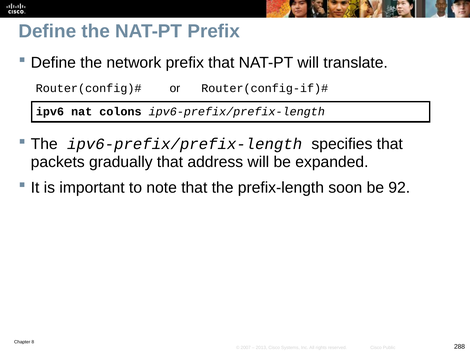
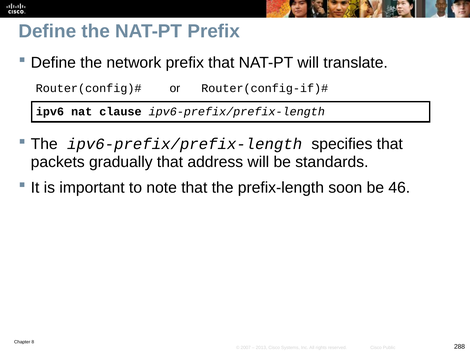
colons: colons -> clause
expanded: expanded -> standards
92: 92 -> 46
